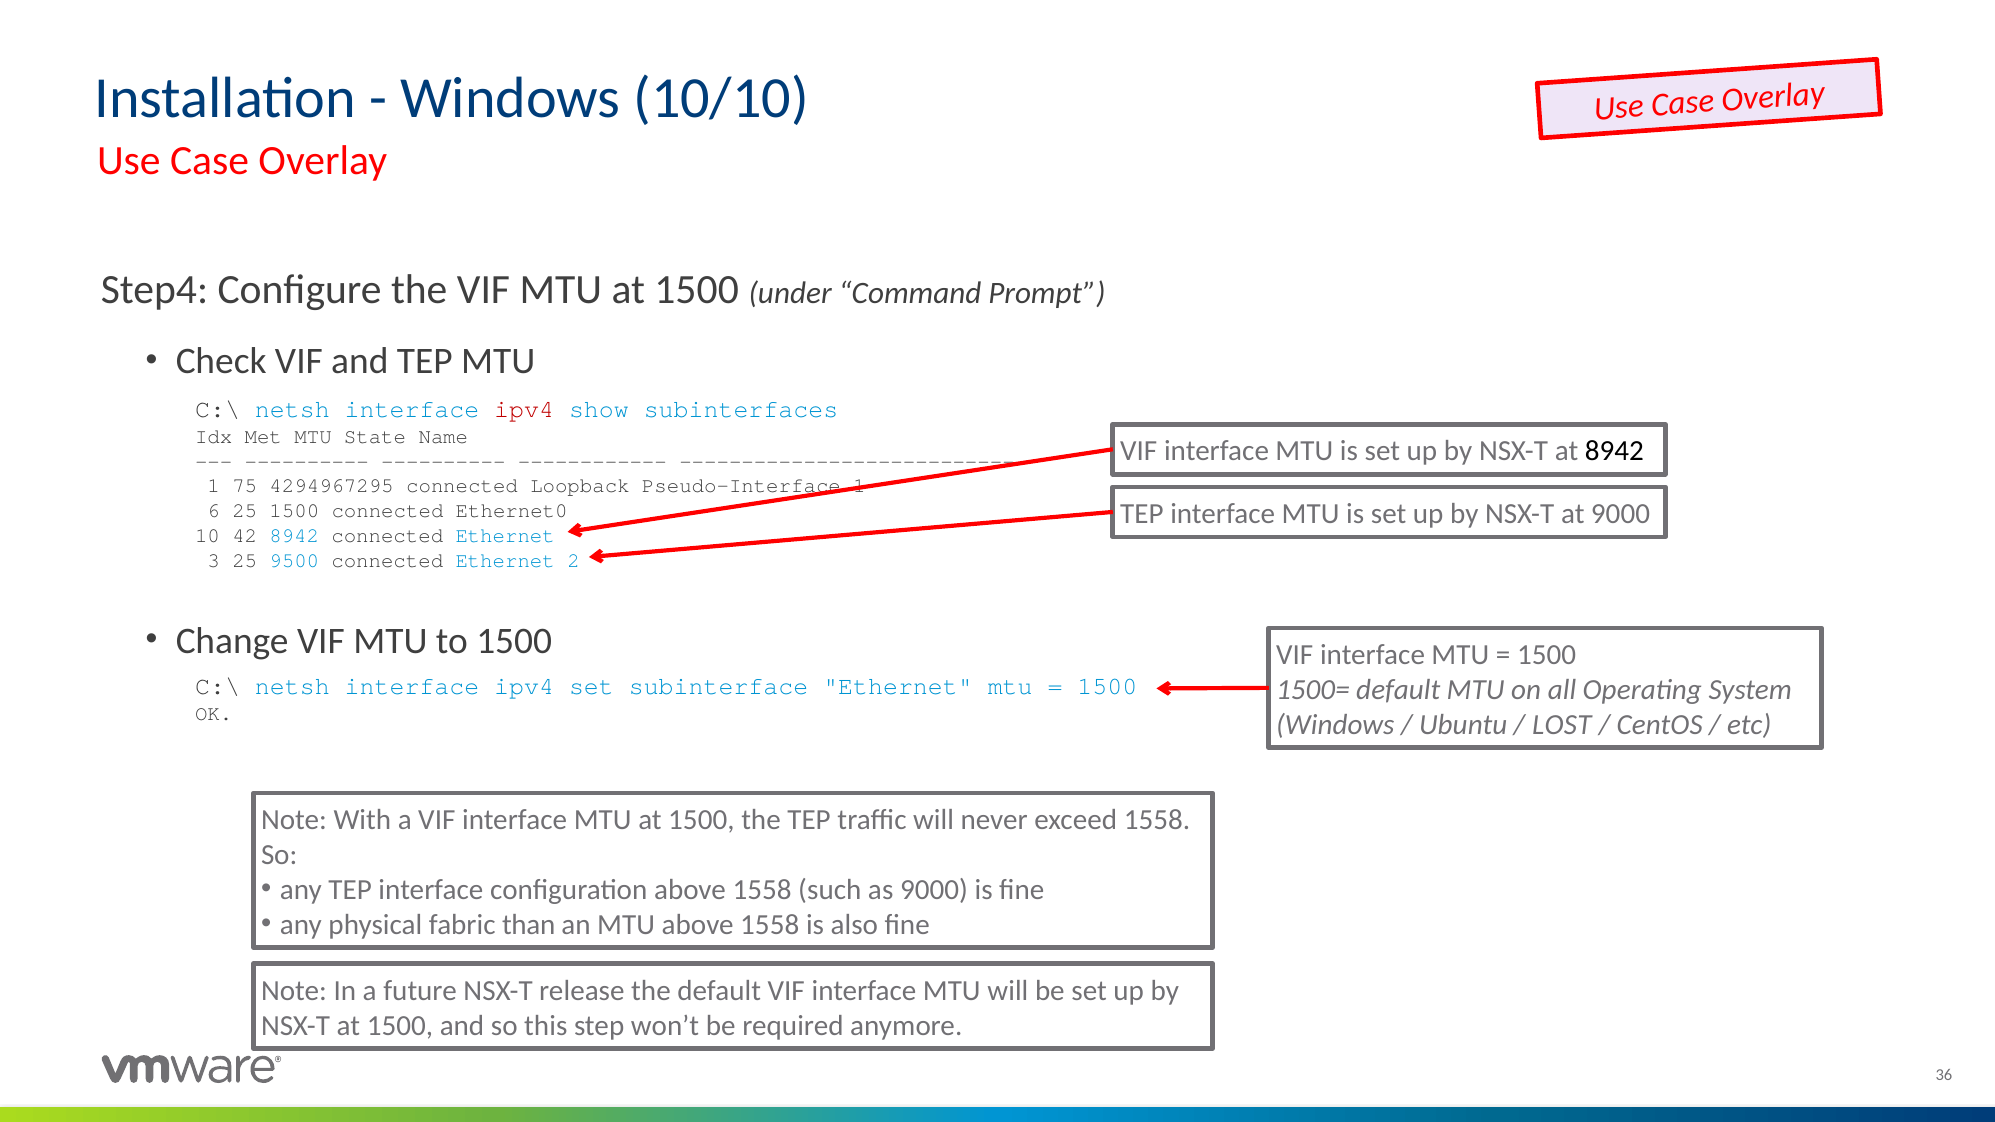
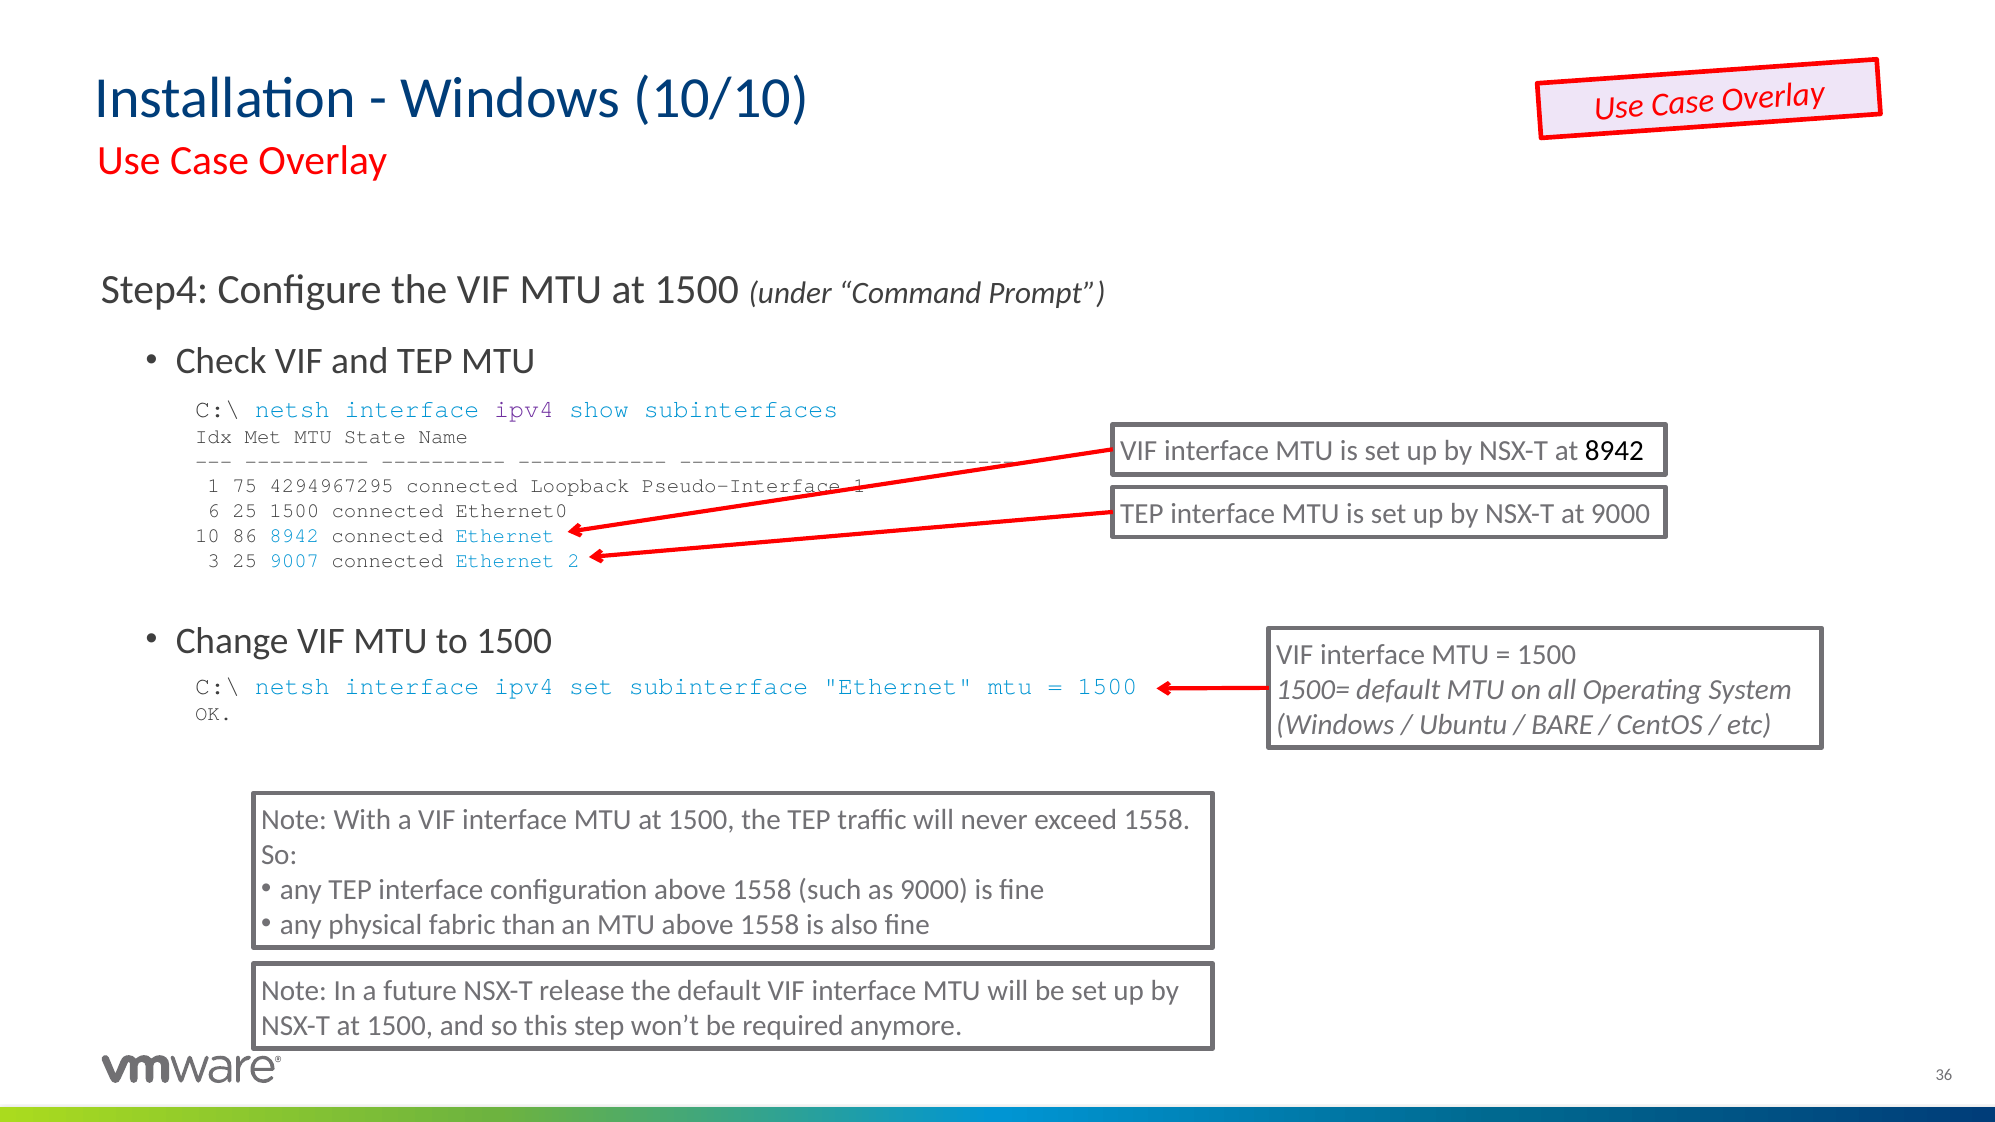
ipv4 at (524, 409) colour: red -> purple
42: 42 -> 86
9500: 9500 -> 9007
LOST: LOST -> BARE
